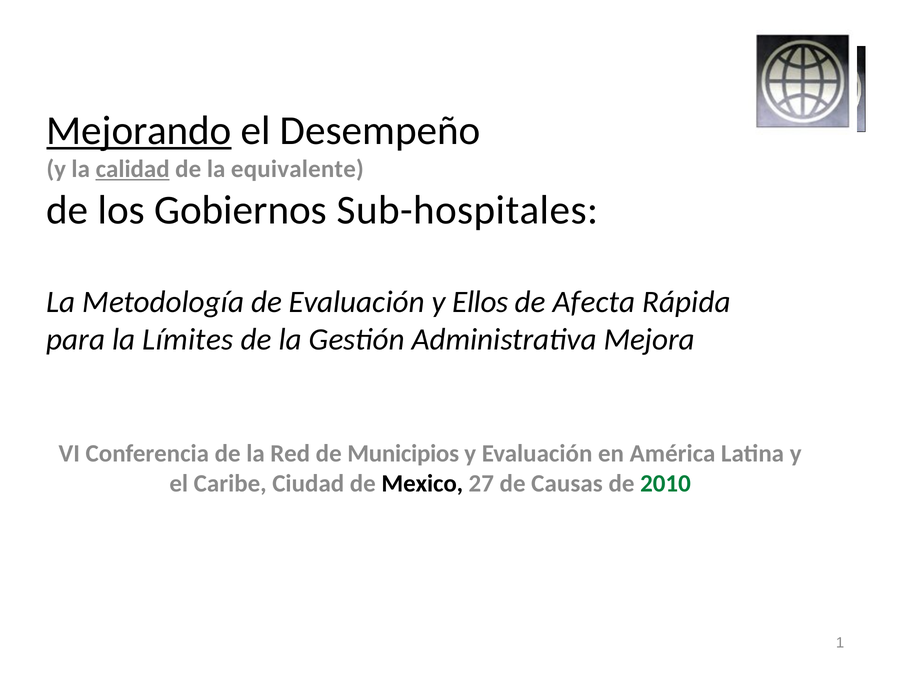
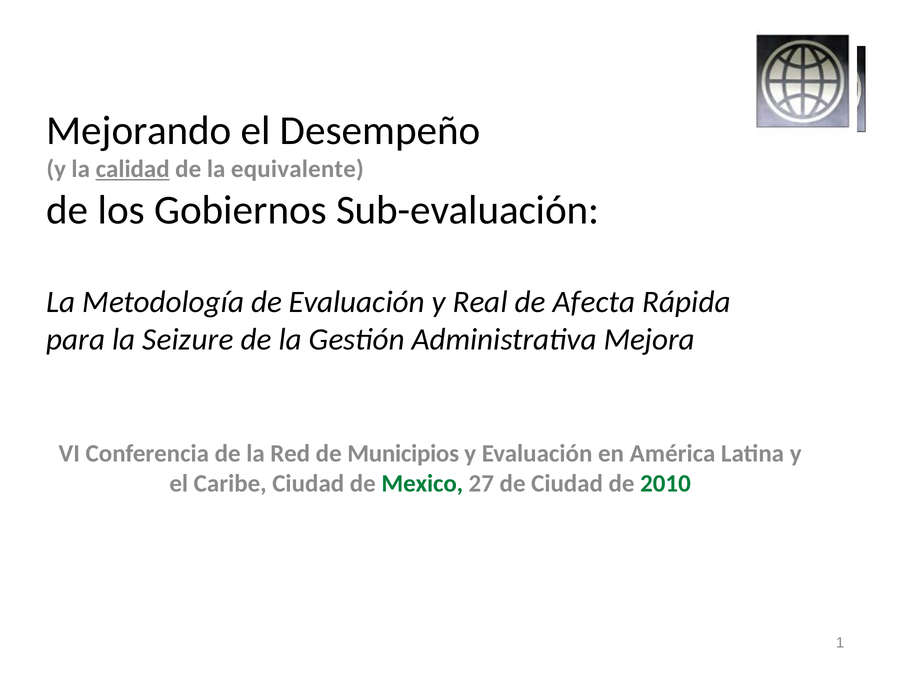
Mejorando underline: present -> none
Sub-hospitales: Sub-hospitales -> Sub-evaluación
Ellos: Ellos -> Real
Límites: Límites -> Seizure
Mexico colour: black -> green
de Causas: Causas -> Ciudad
